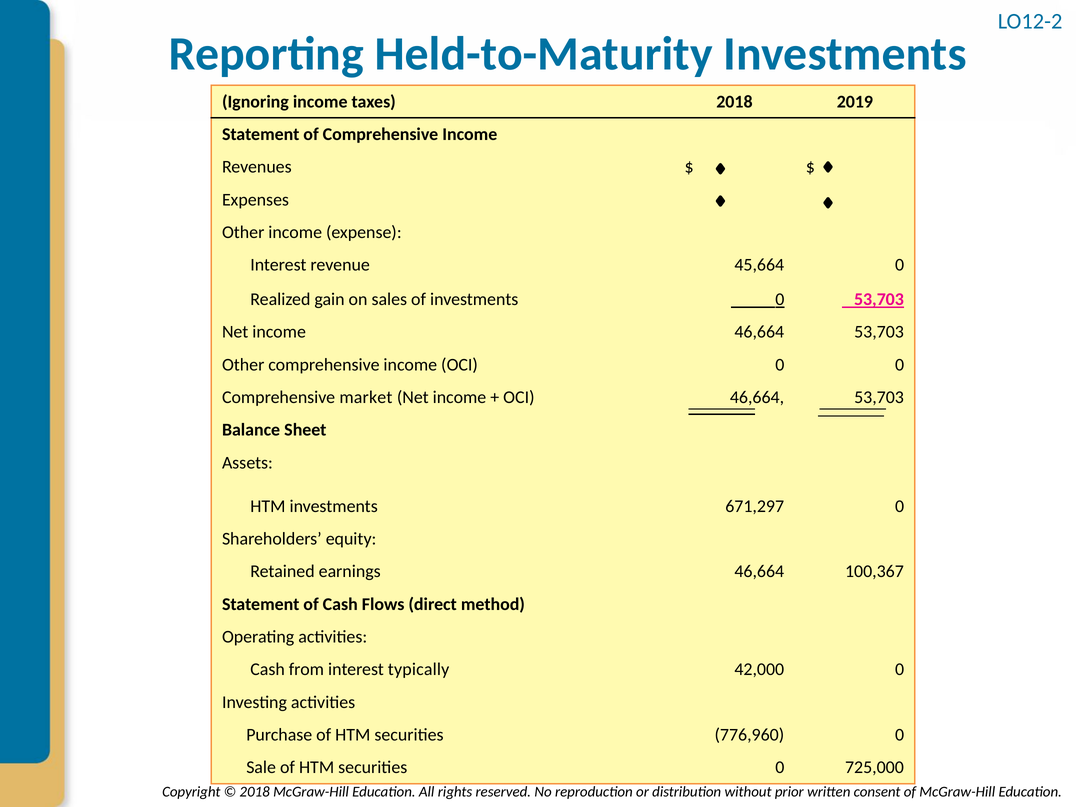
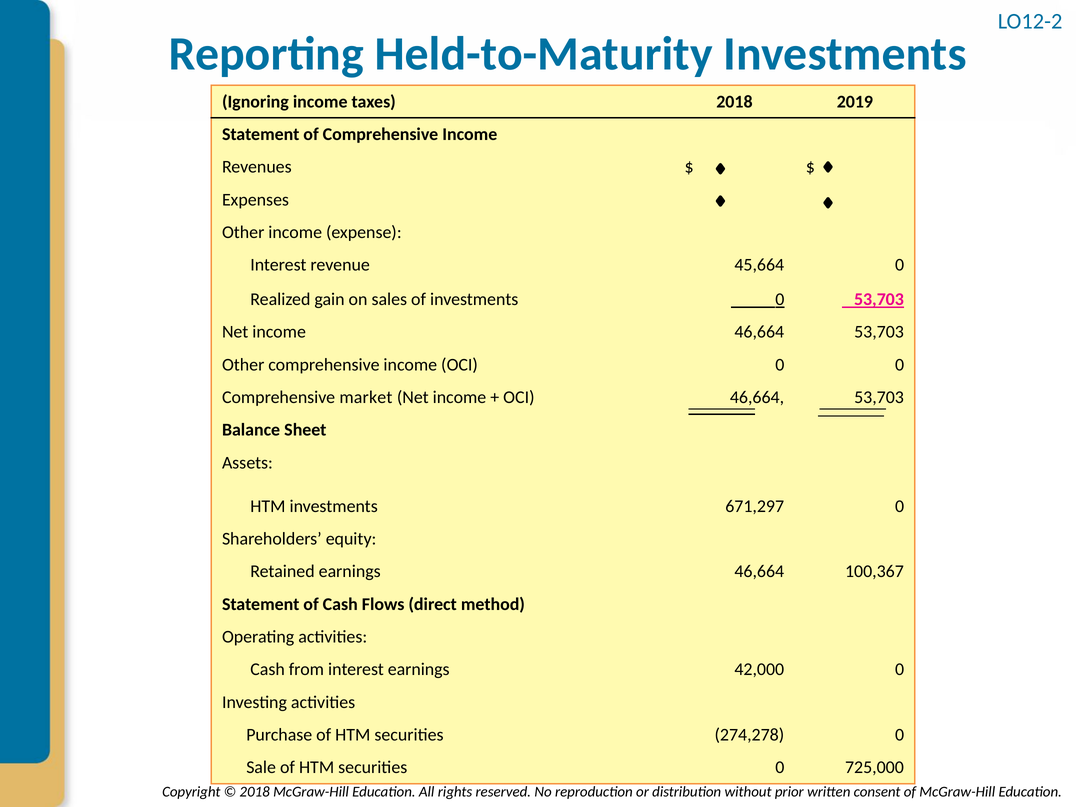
interest typically: typically -> earnings
776,960: 776,960 -> 274,278
